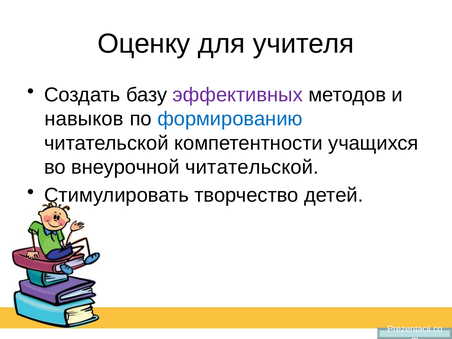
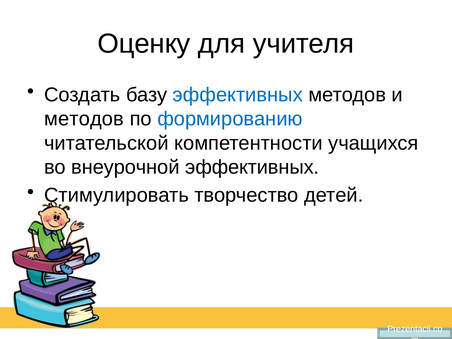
эффективных at (238, 95) colour: purple -> blue
навыков at (84, 119): навыков -> методов
внеурочной читательской: читательской -> эффективных
